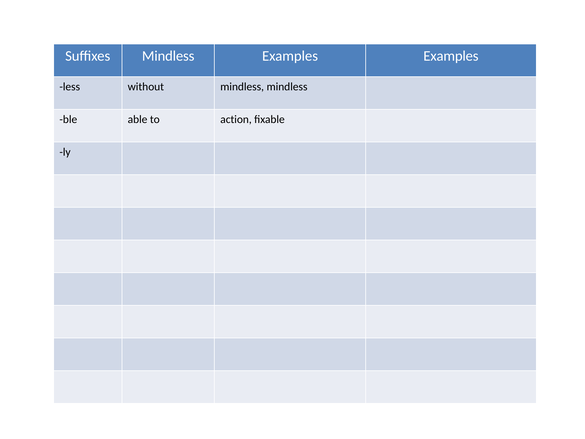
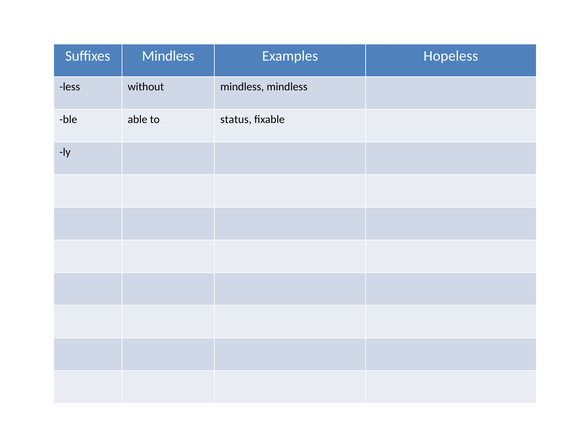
Examples Examples: Examples -> Hopeless
action: action -> status
